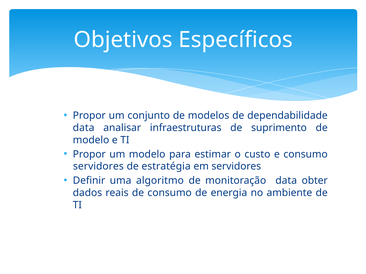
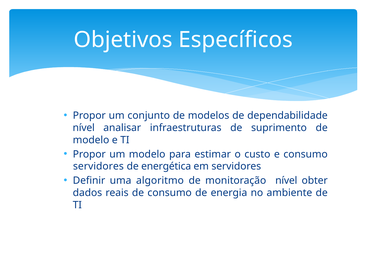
data at (84, 128): data -> nível
estratégia: estratégia -> energética
monitoração data: data -> nível
